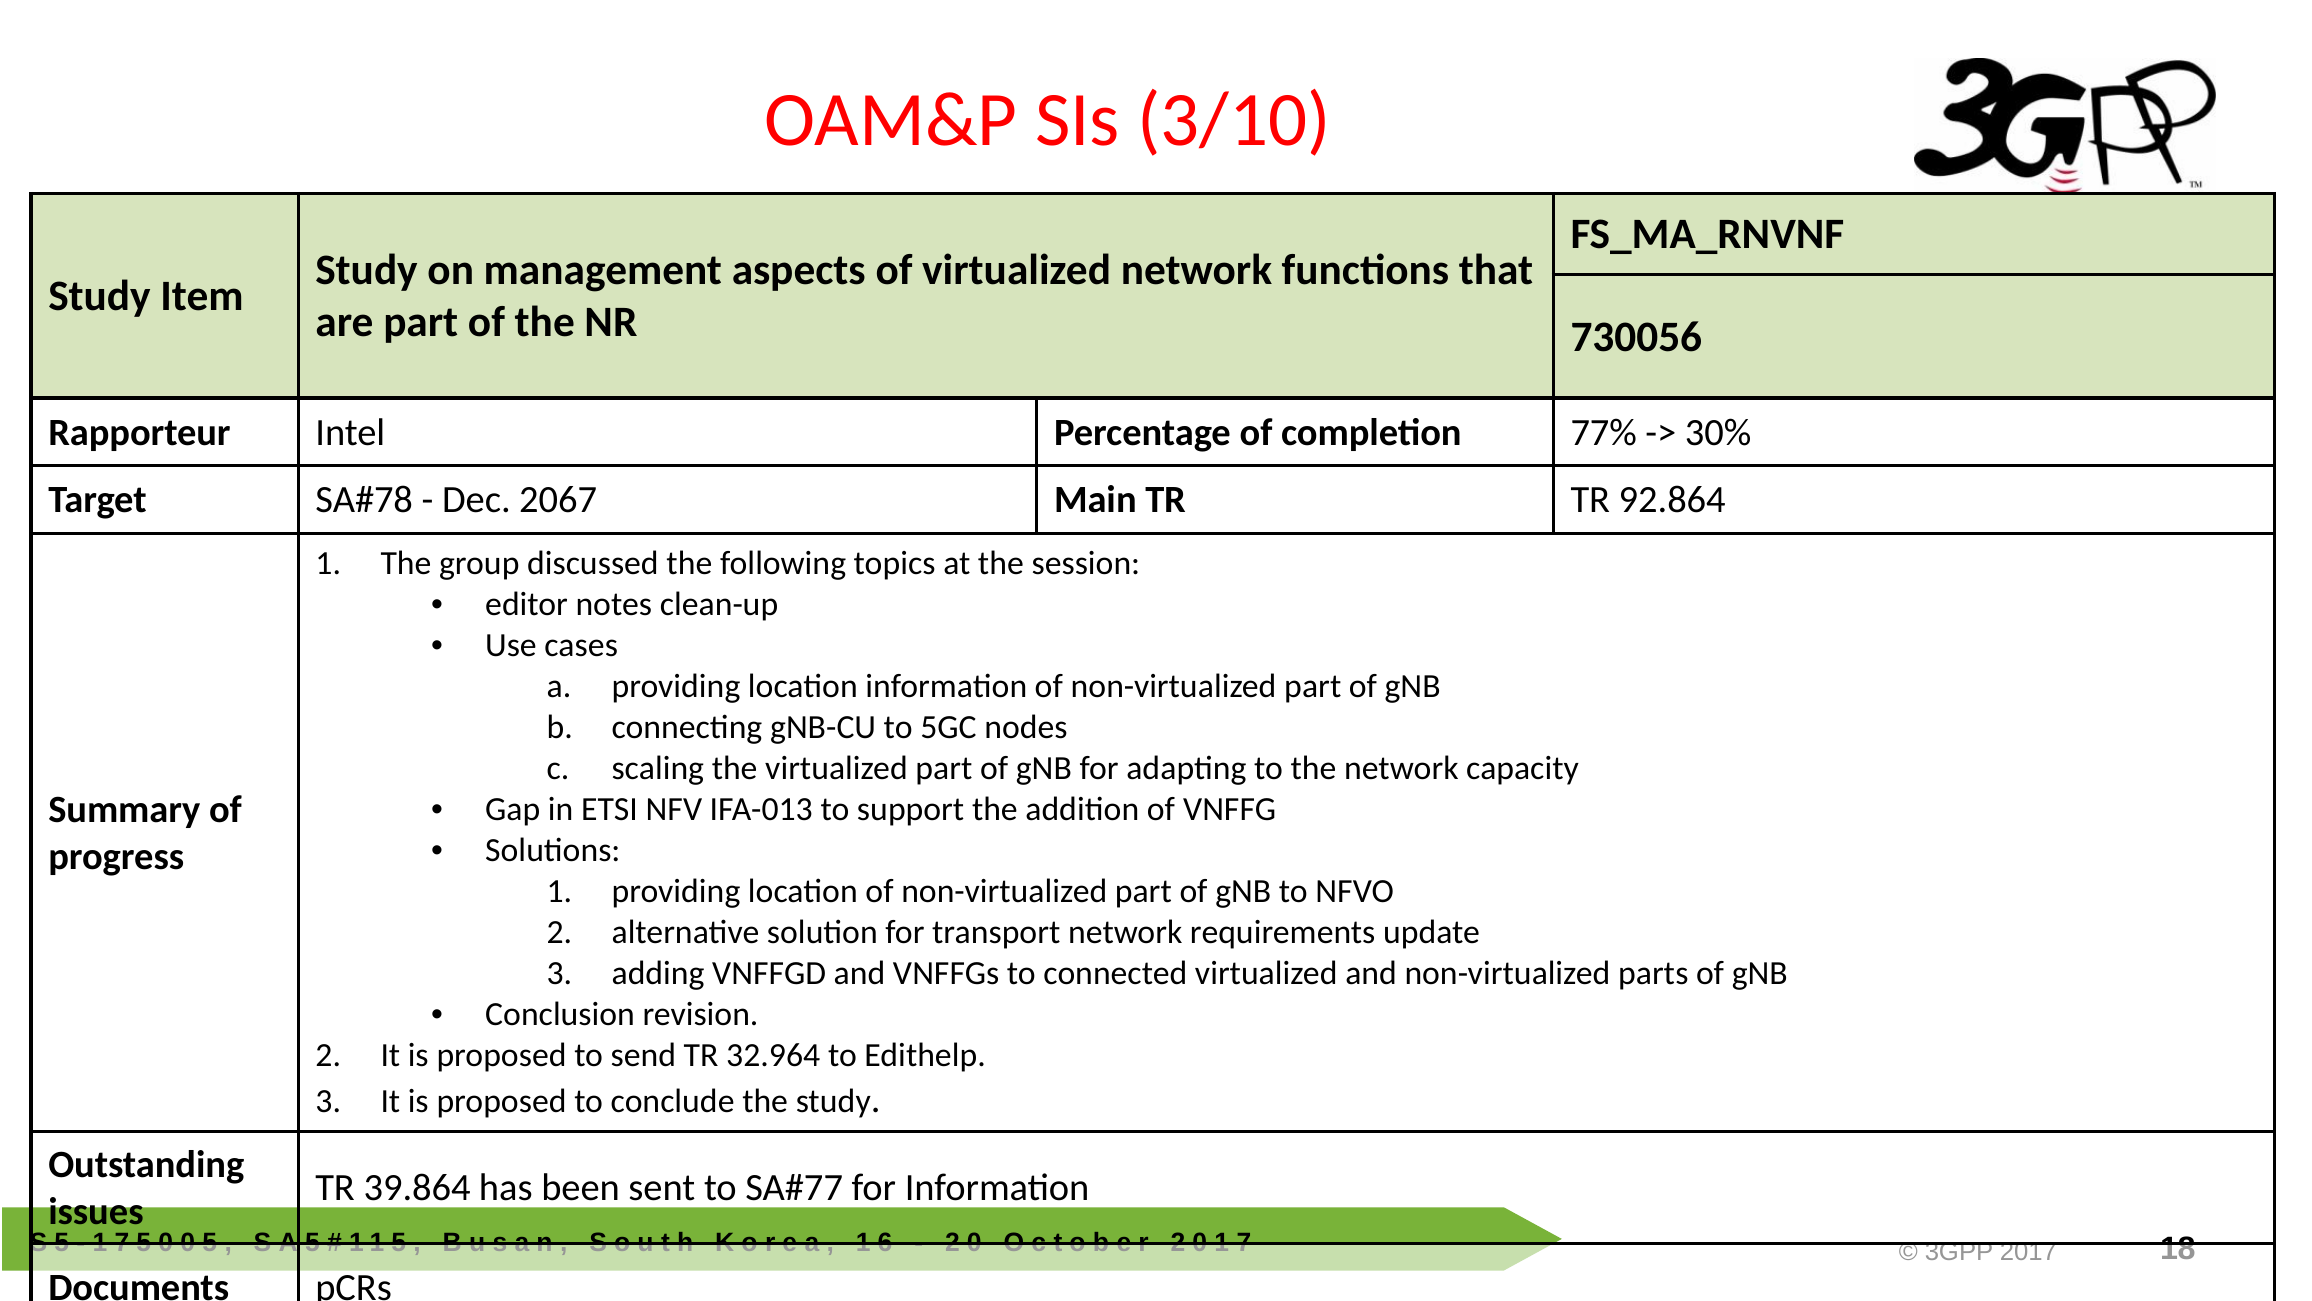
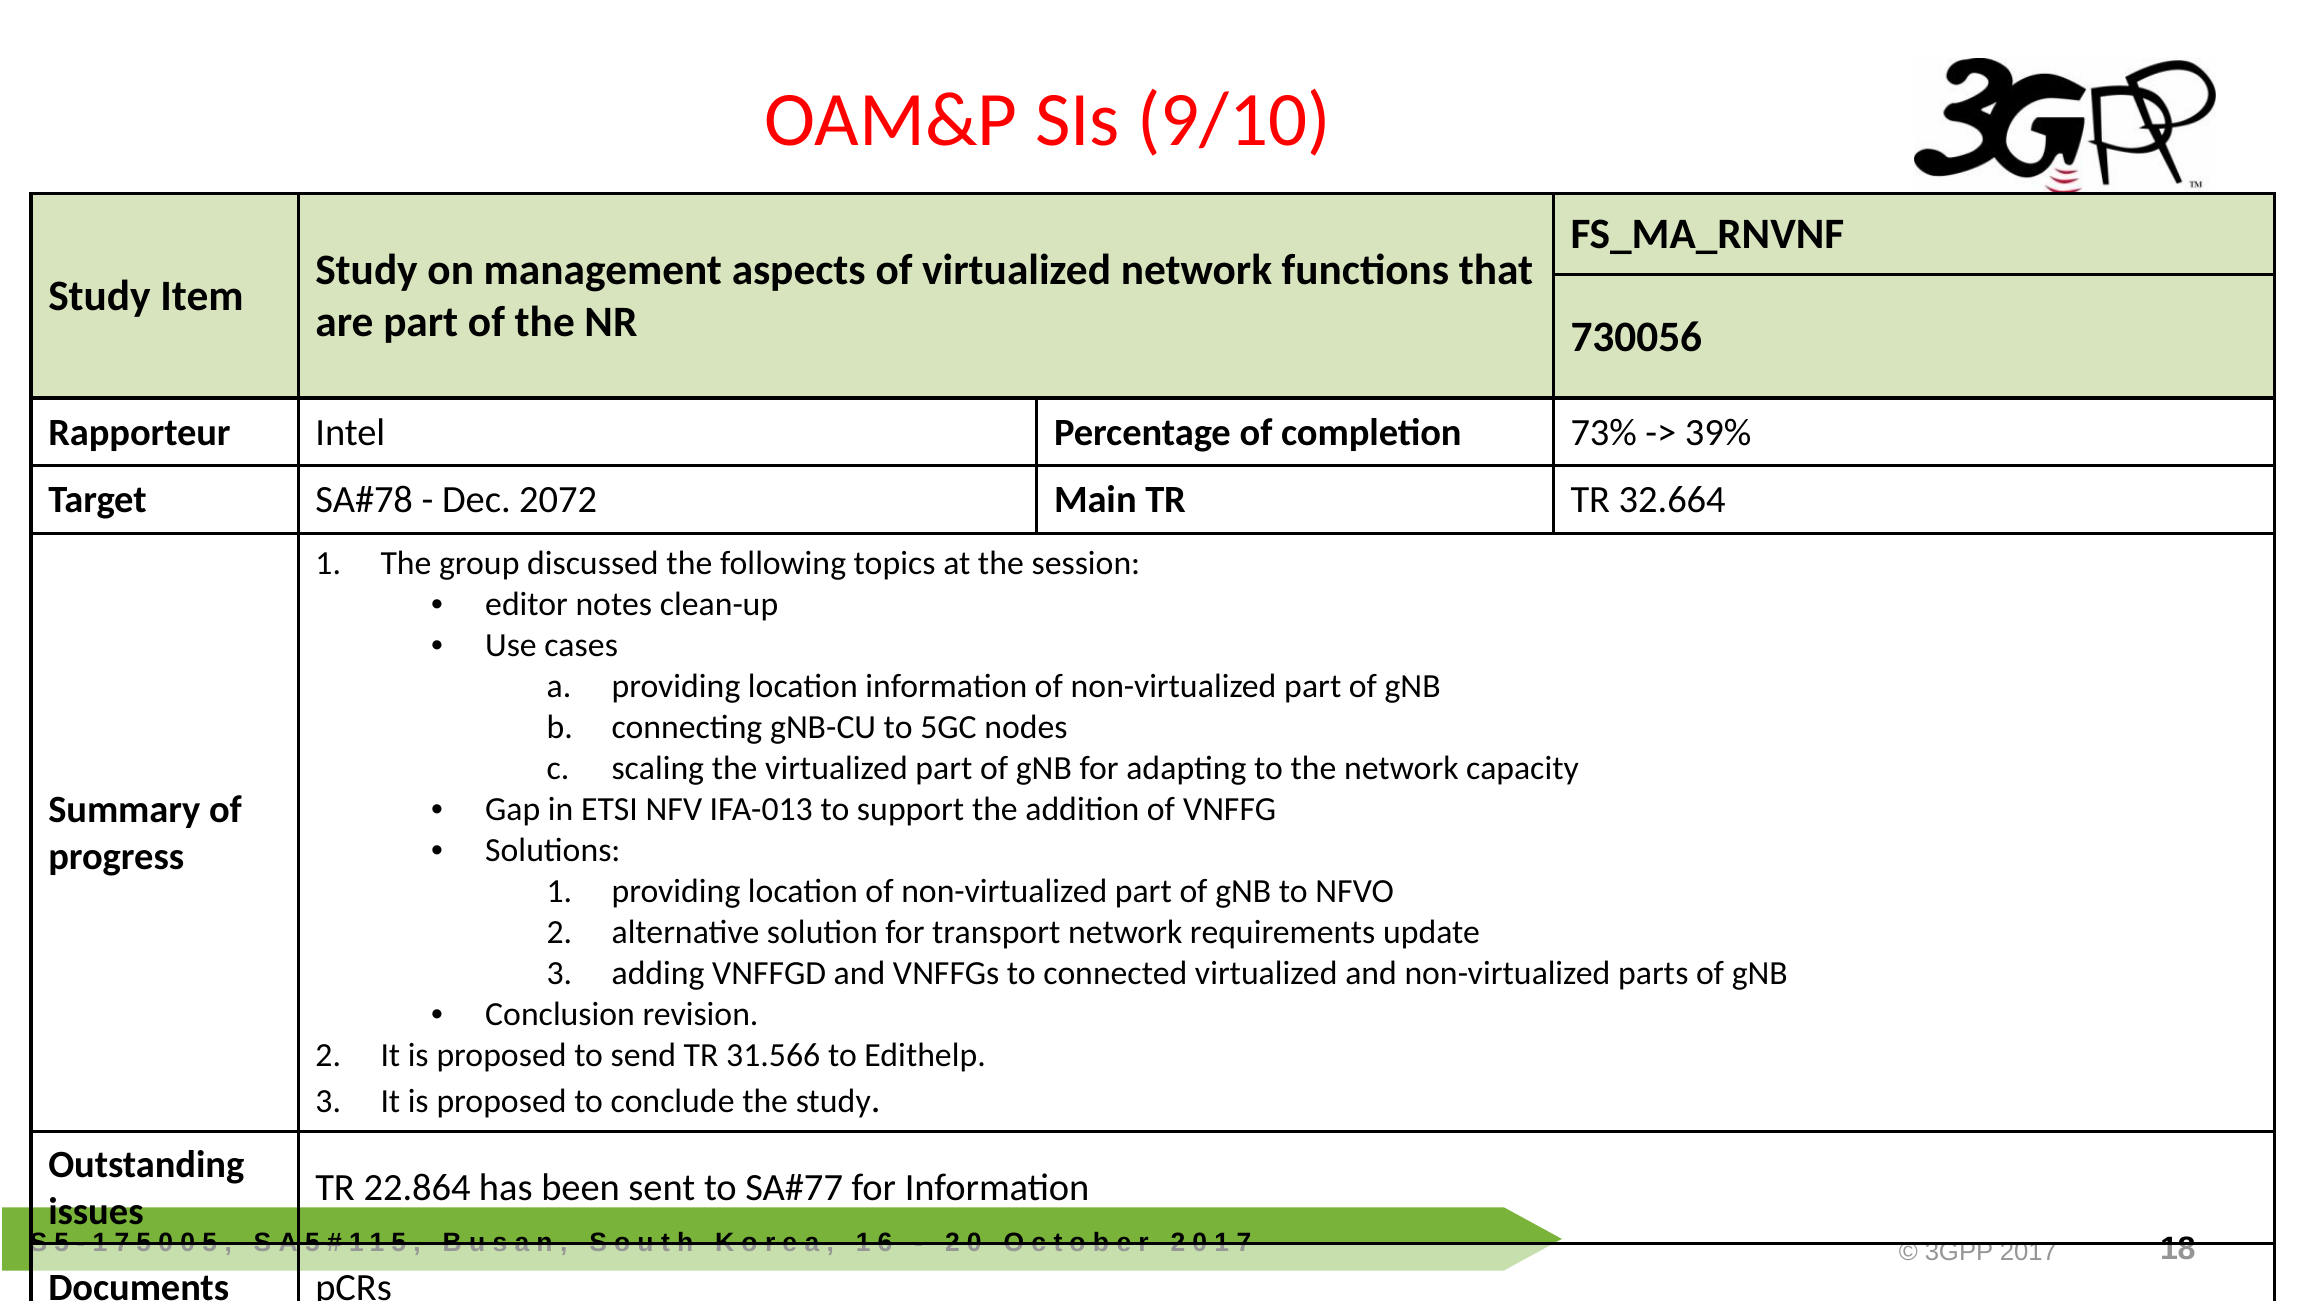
3/10: 3/10 -> 9/10
77%: 77% -> 73%
30%: 30% -> 39%
2067: 2067 -> 2072
92.864: 92.864 -> 32.664
32.964: 32.964 -> 31.566
39.864: 39.864 -> 22.864
